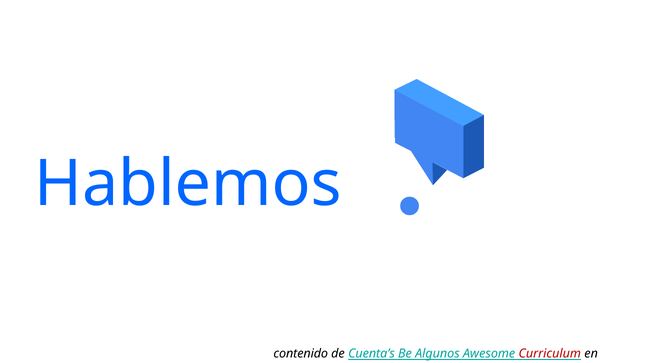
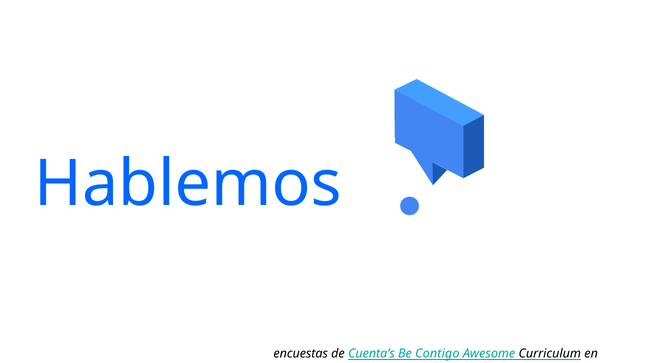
contenido: contenido -> encuestas
Algunos: Algunos -> Contigo
Curriculum colour: red -> black
